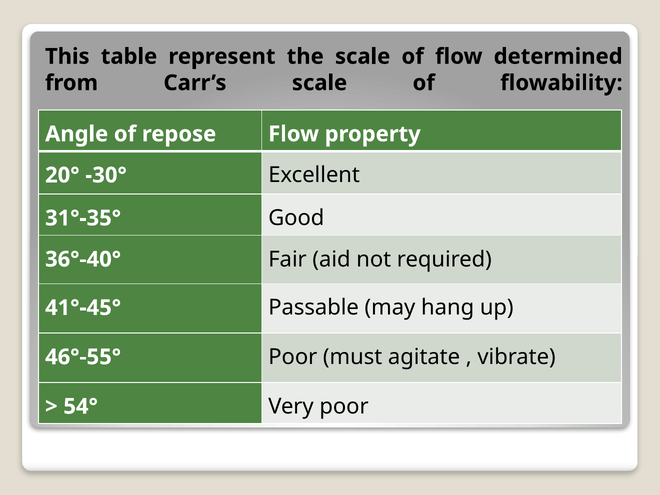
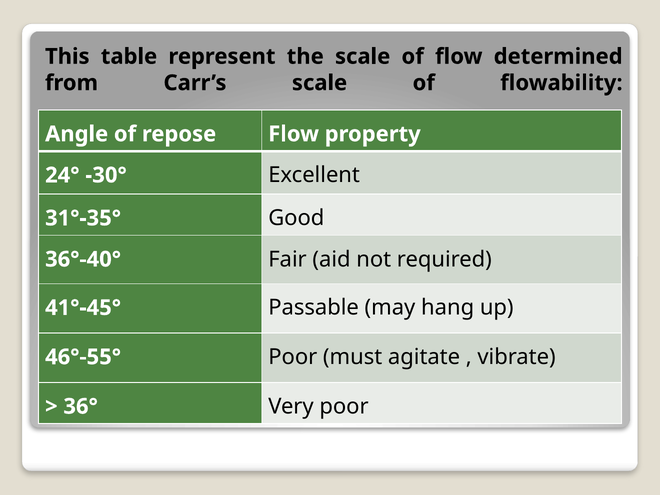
20°: 20° -> 24°
54°: 54° -> 36°
